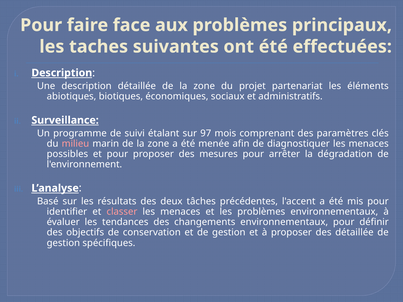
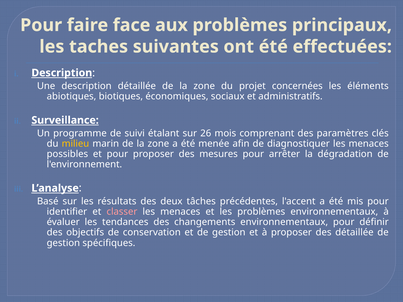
partenariat: partenariat -> concernées
97: 97 -> 26
milieu colour: pink -> yellow
